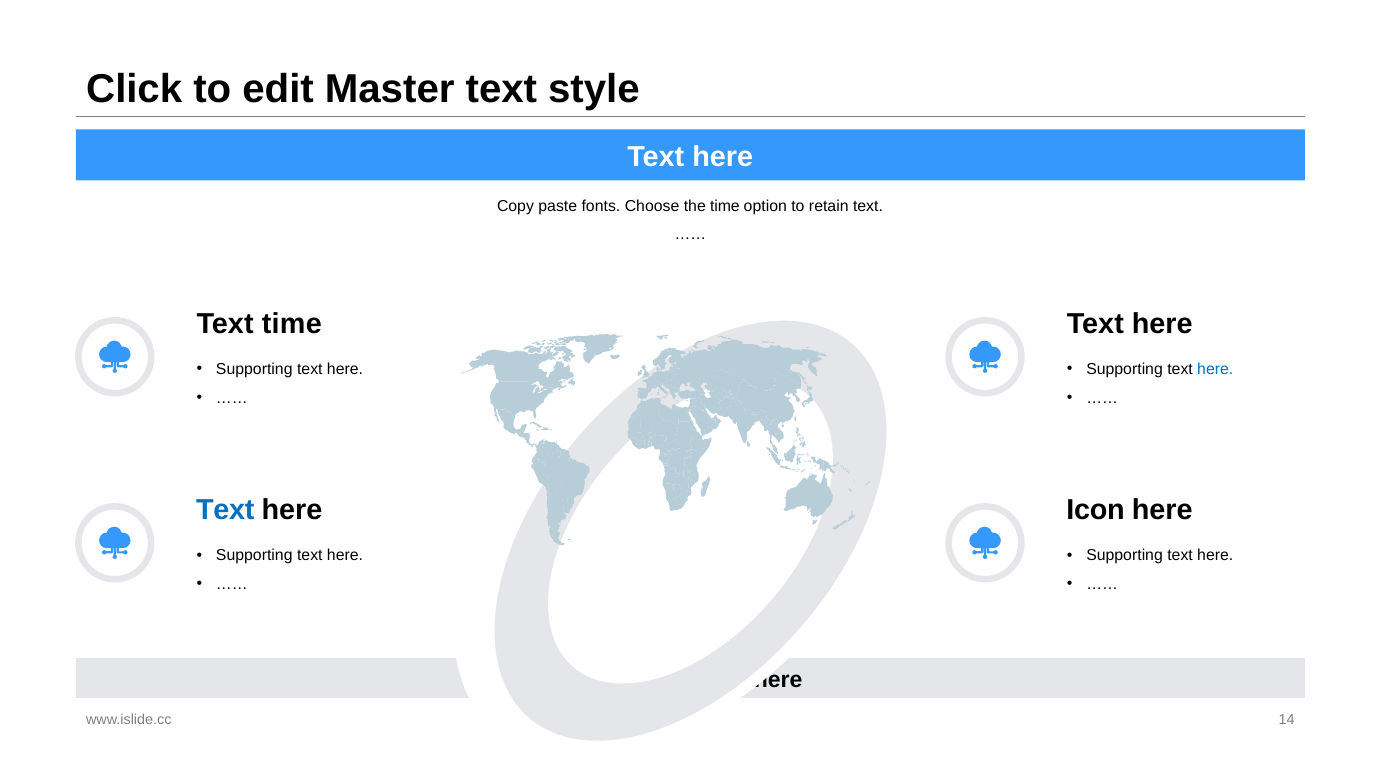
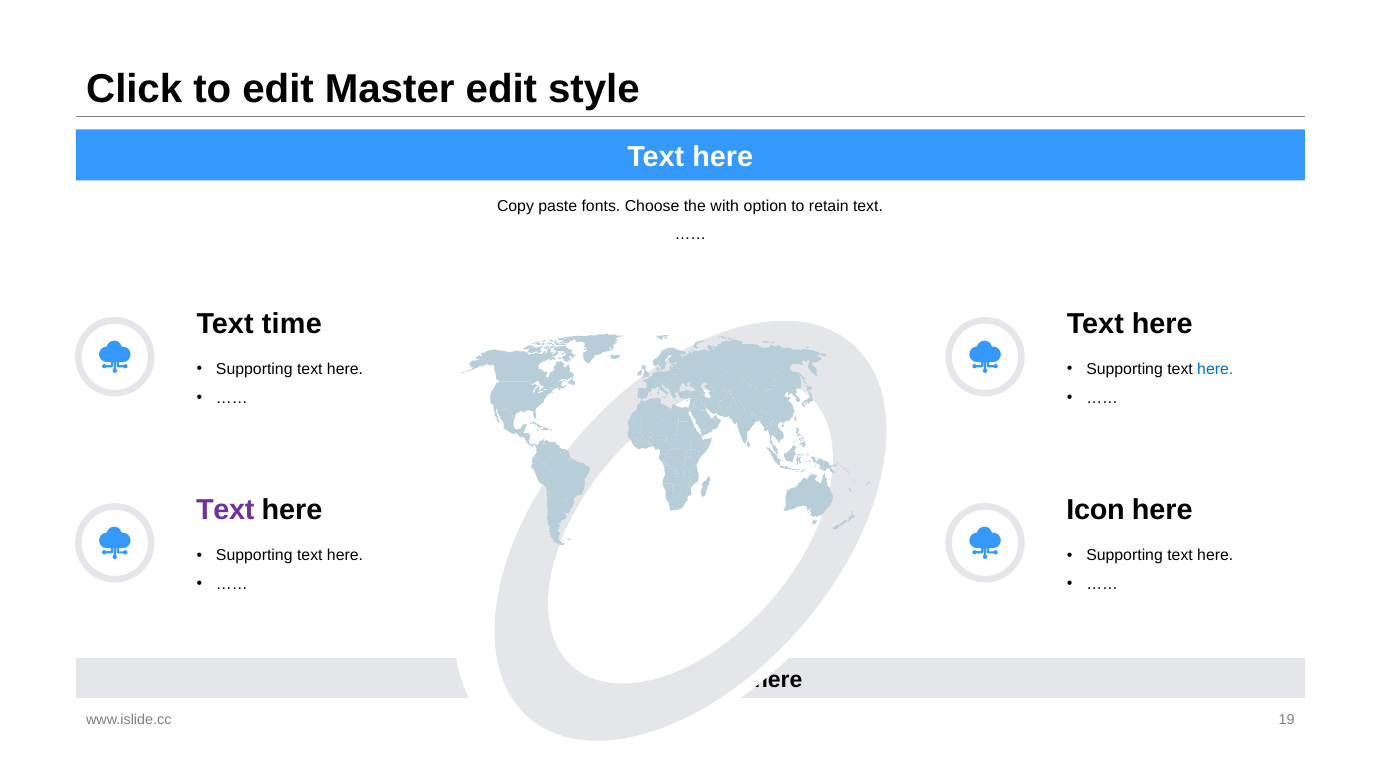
Master text: text -> edit
the time: time -> with
Text at (225, 510) colour: blue -> purple
14: 14 -> 19
